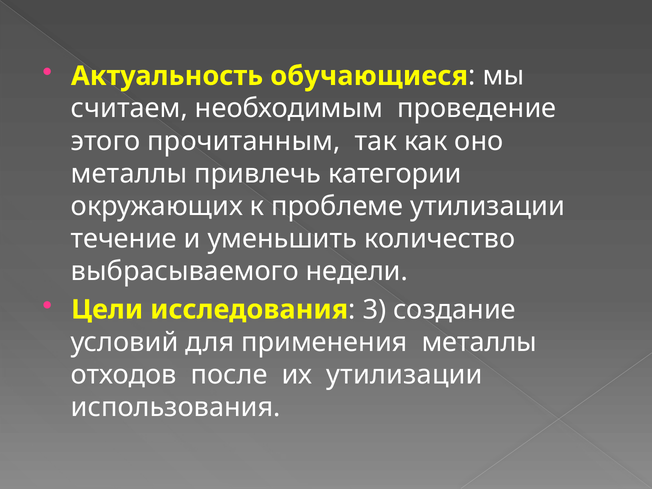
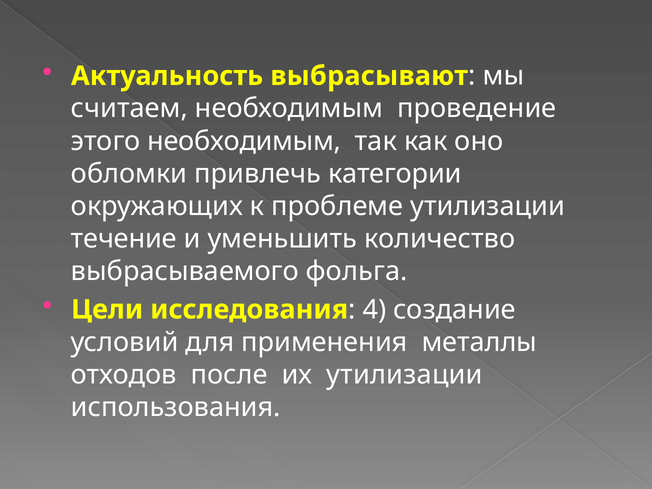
обучающиеся: обучающиеся -> выбрасывают
этого прочитанным: прочитанным -> необходимым
металлы at (129, 174): металлы -> обломки
недели: недели -> фольга
3: 3 -> 4
